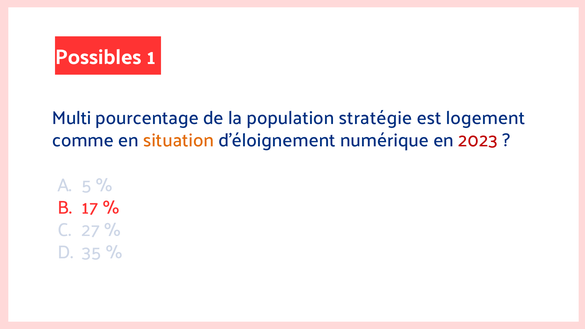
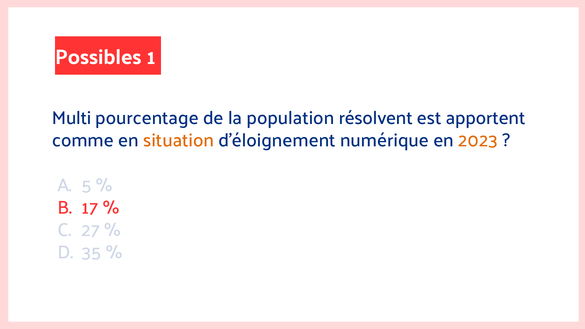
stratégie: stratégie -> résolvent
logement: logement -> apportent
2023 colour: red -> orange
